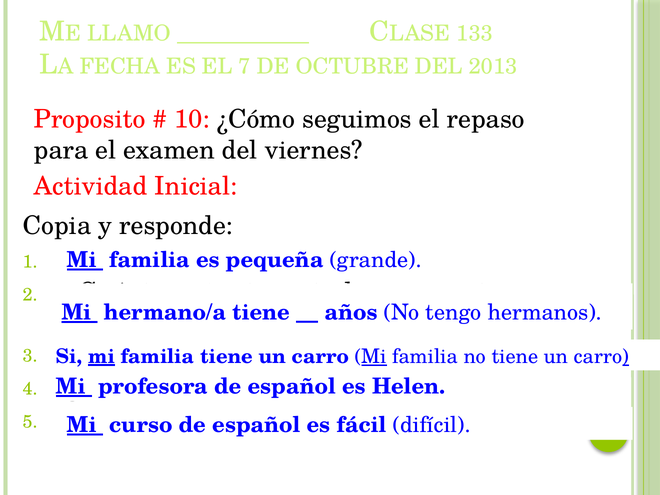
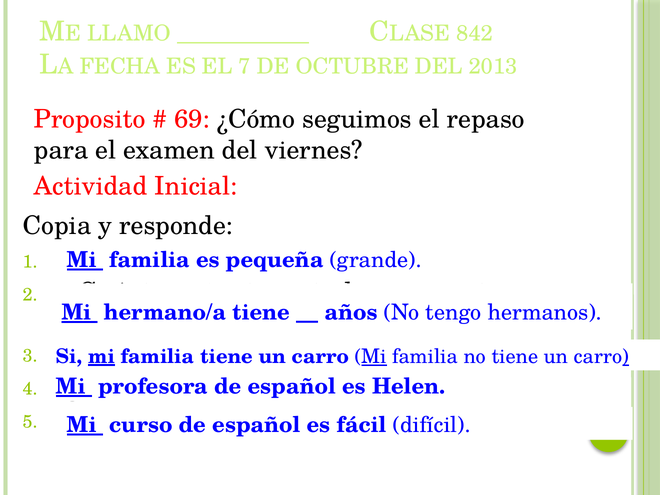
133: 133 -> 842
10: 10 -> 69
